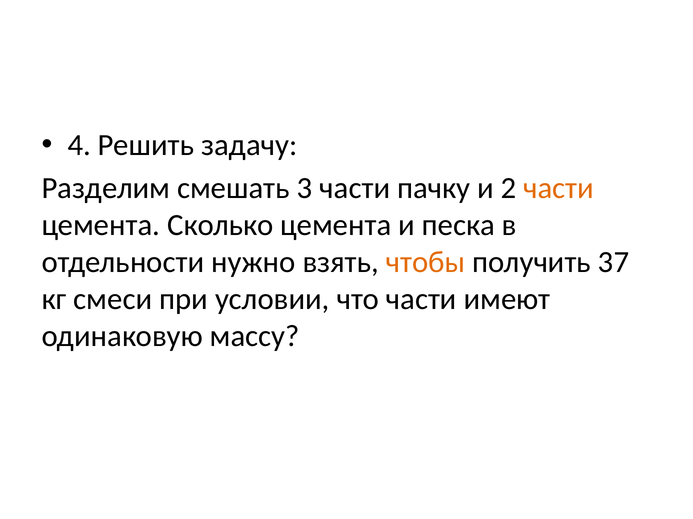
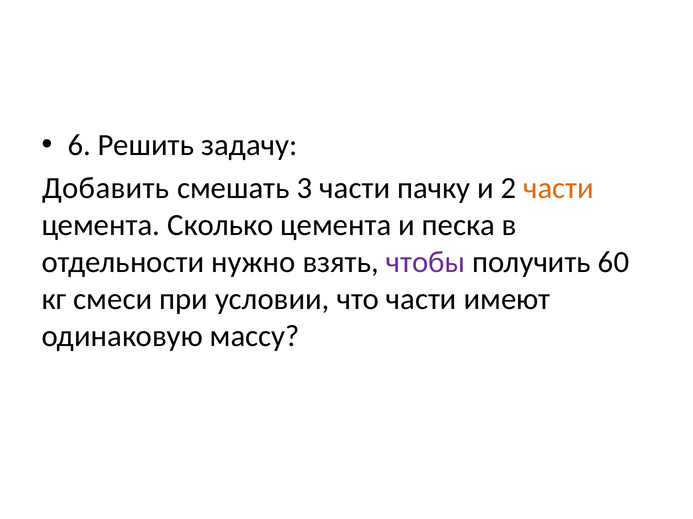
4: 4 -> 6
Разделим: Разделим -> Добавить
чтобы colour: orange -> purple
37: 37 -> 60
